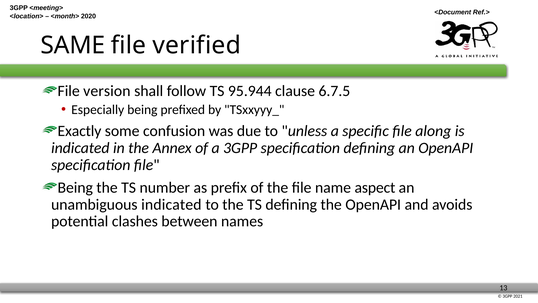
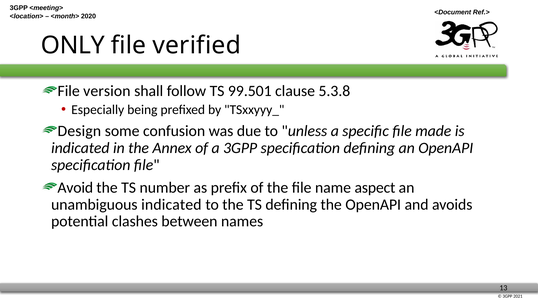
SAME: SAME -> ONLY
95.944: 95.944 -> 99.501
6.7.5: 6.7.5 -> 5.3.8
Exactly: Exactly -> Design
along: along -> made
Being at (75, 187): Being -> Avoid
